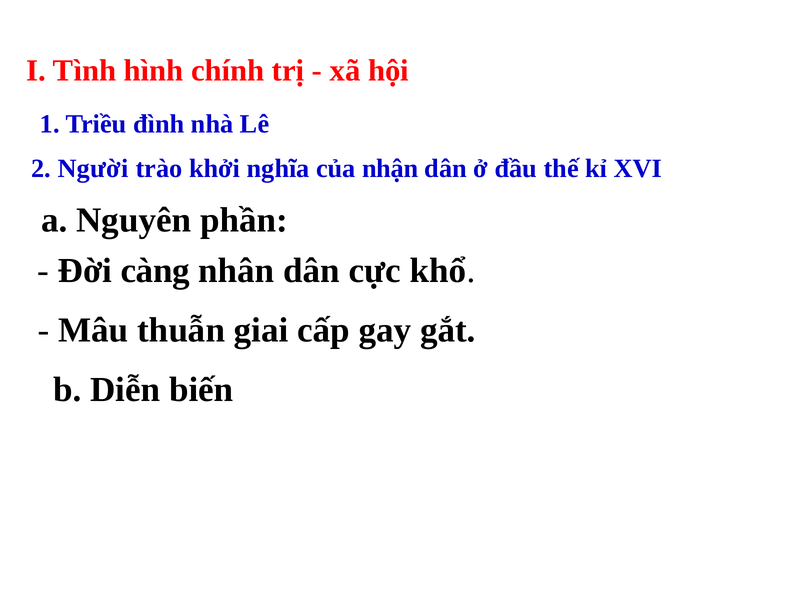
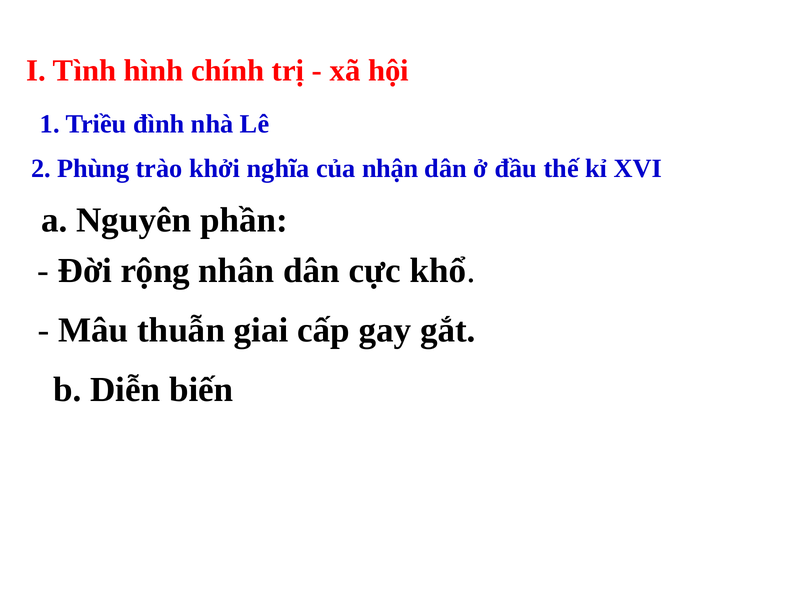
Người: Người -> Phùng
càng: càng -> rộng
